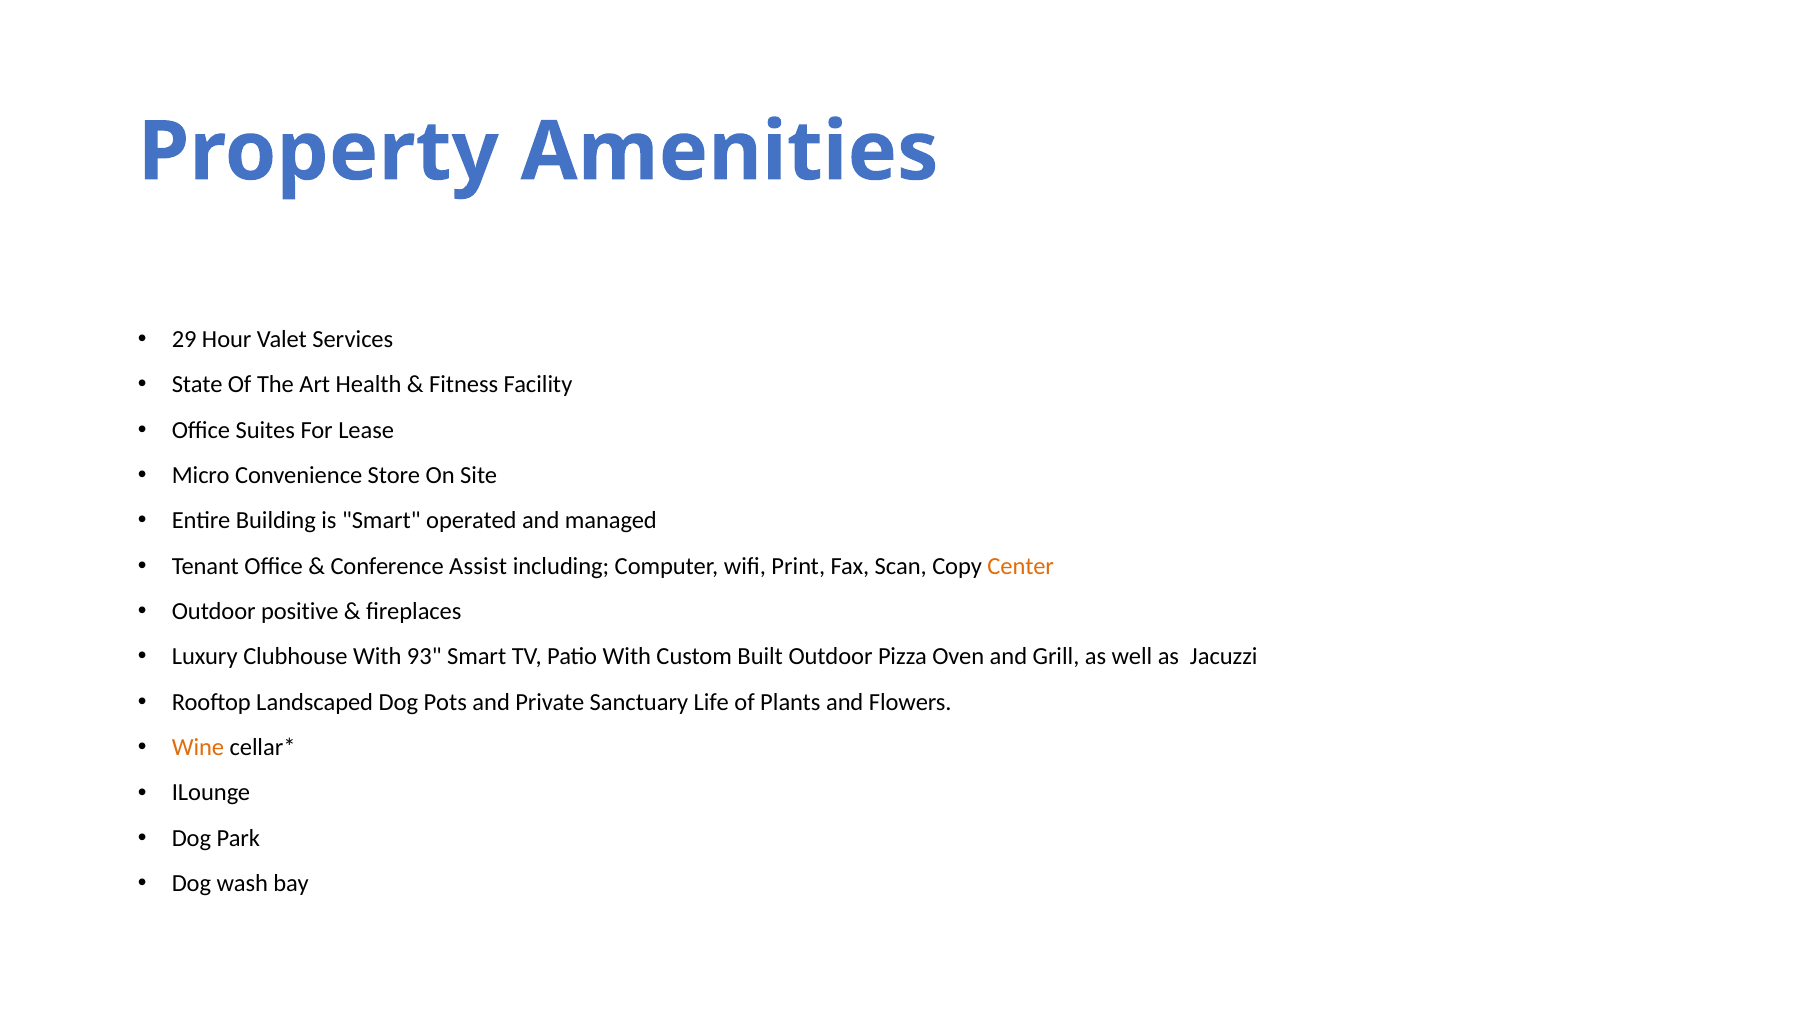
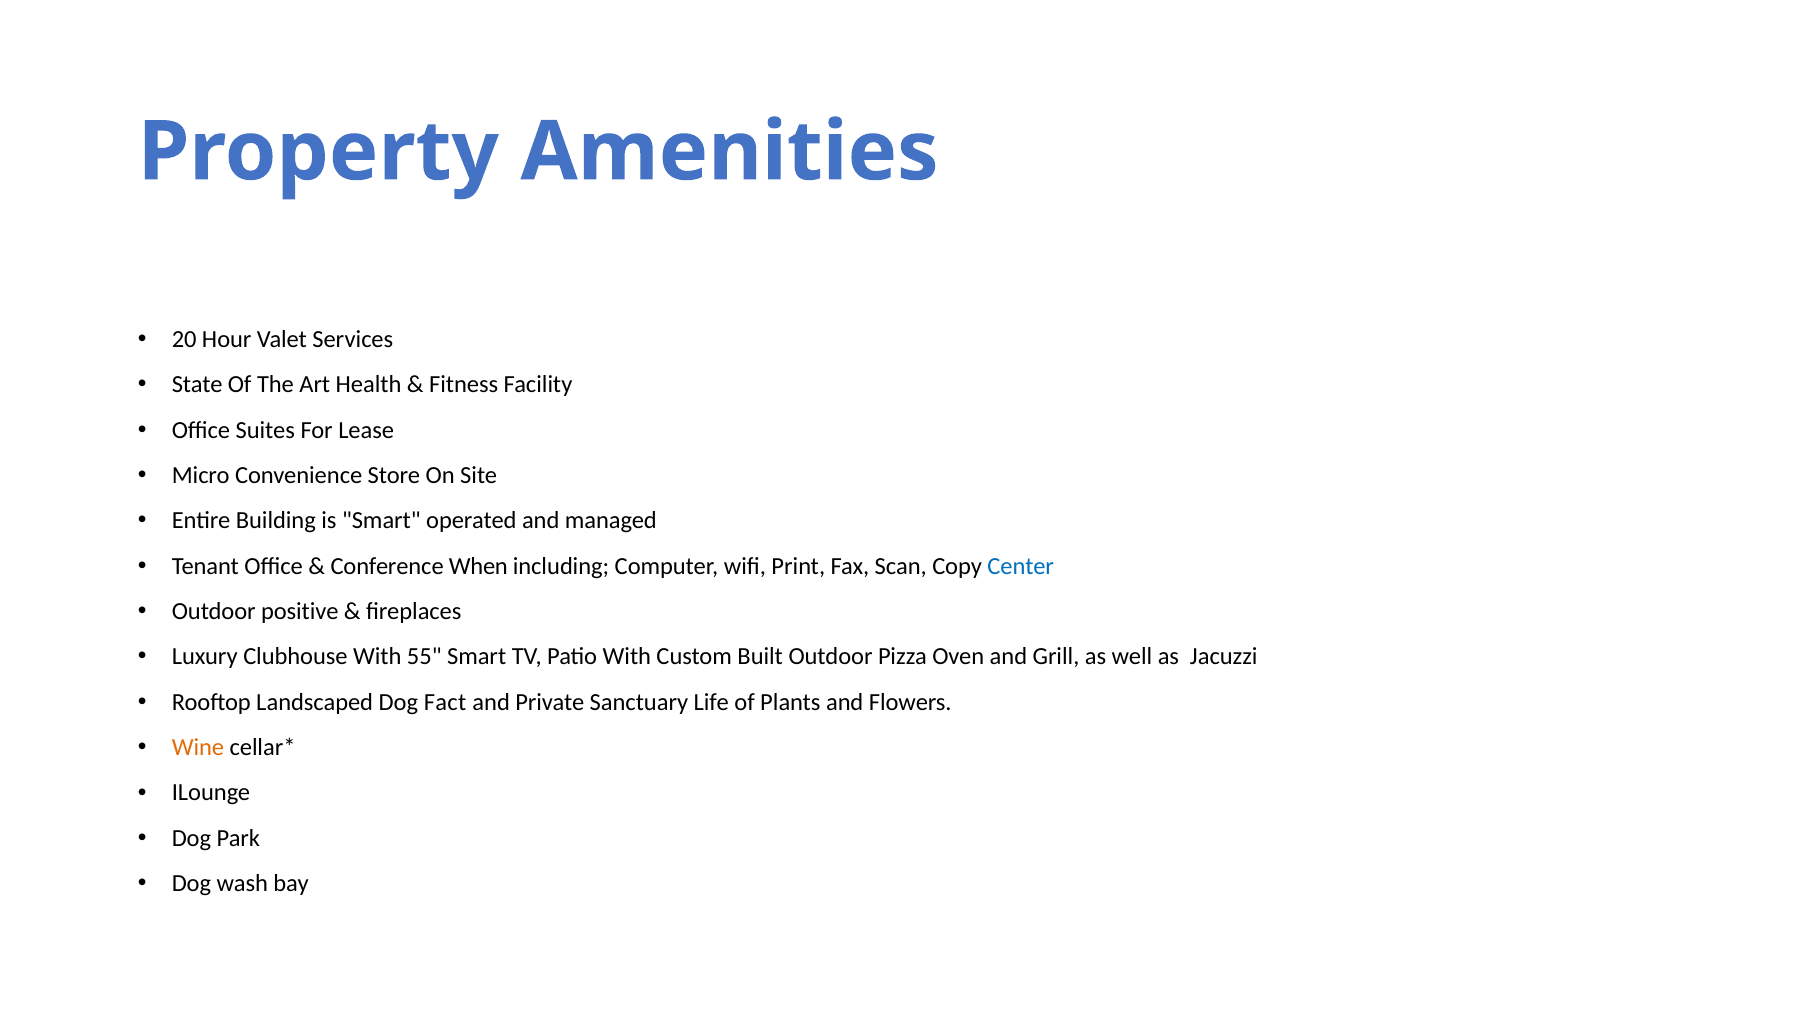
29: 29 -> 20
Assist: Assist -> When
Center colour: orange -> blue
93: 93 -> 55
Pots: Pots -> Fact
